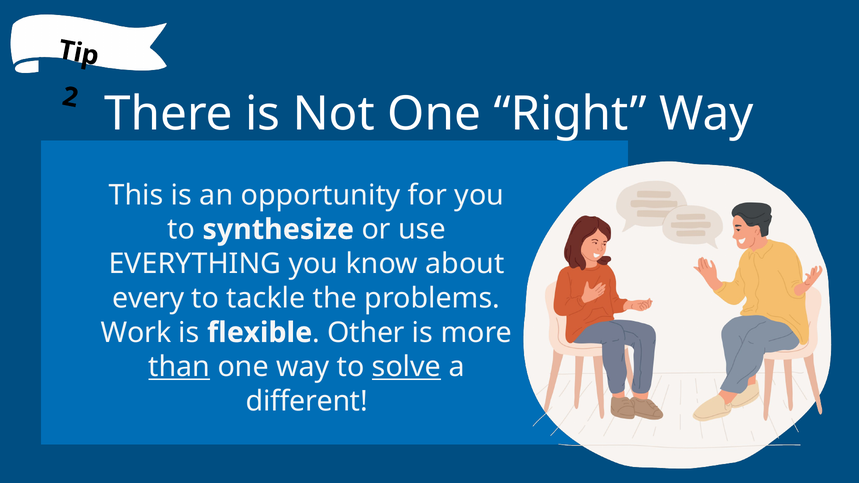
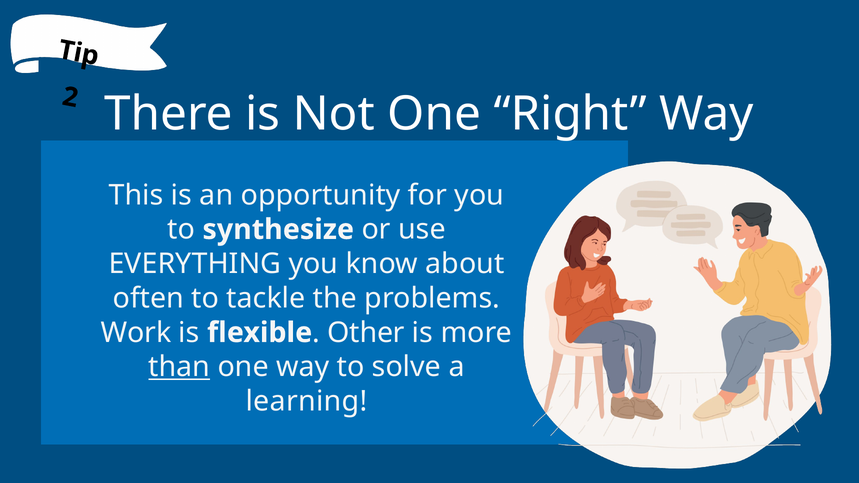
every: every -> often
solve underline: present -> none
different: different -> learning
